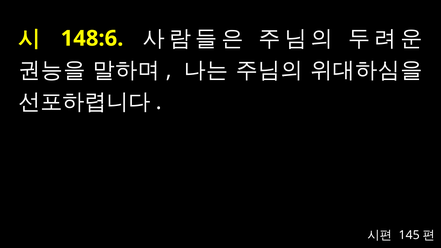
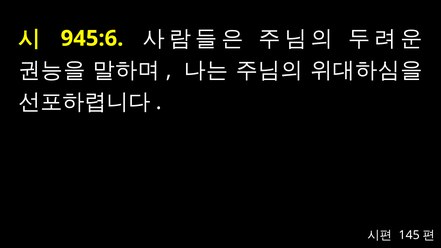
148:6: 148:6 -> 945:6
